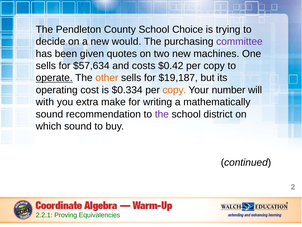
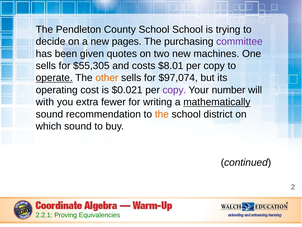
School Choice: Choice -> School
would: would -> pages
$57,634: $57,634 -> $55,305
$0.42: $0.42 -> $8.01
$19,187: $19,187 -> $97,074
$0.334: $0.334 -> $0.021
copy at (174, 90) colour: orange -> purple
make: make -> fewer
mathematically underline: none -> present
the at (162, 114) colour: purple -> orange
